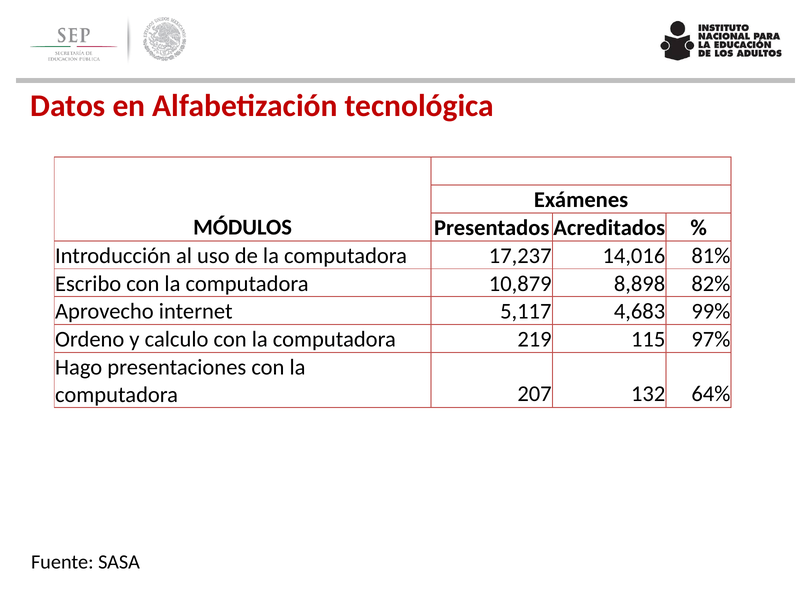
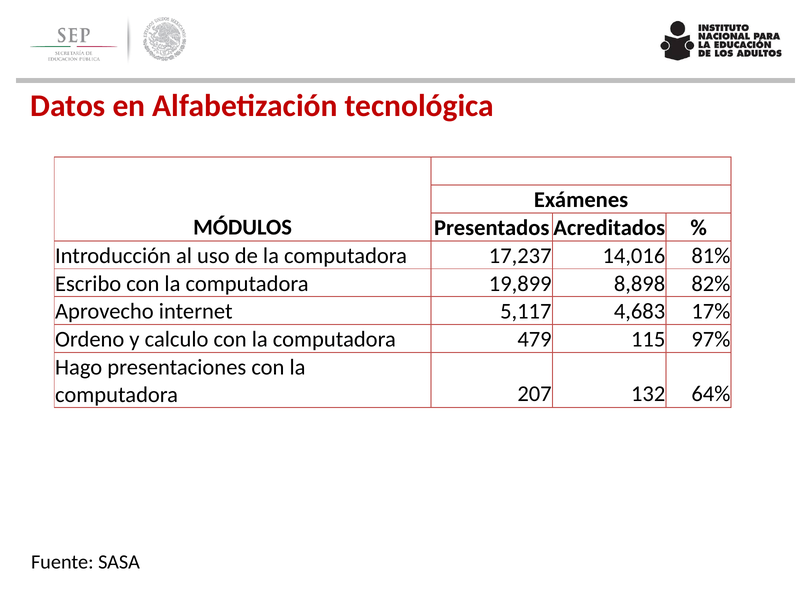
10,879: 10,879 -> 19,899
99%: 99% -> 17%
219: 219 -> 479
